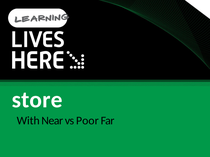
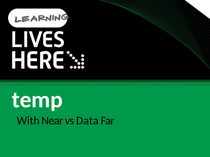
store: store -> temp
Poor: Poor -> Data
